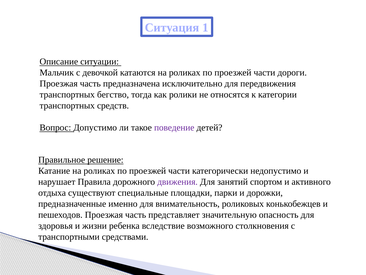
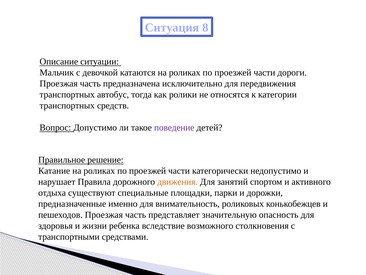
1: 1 -> 8
бегство: бегство -> автобус
движения colour: purple -> orange
